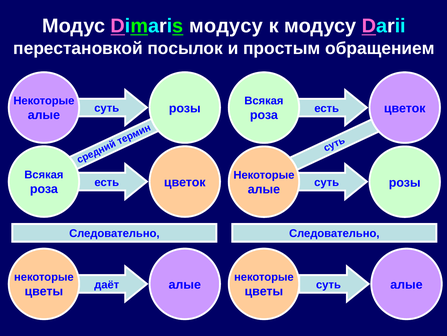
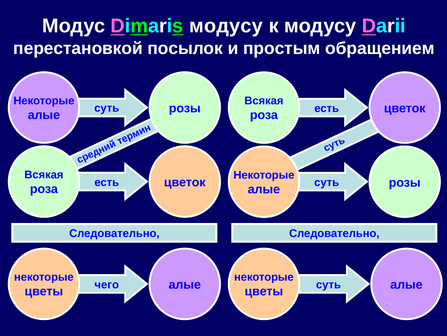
даёт: даёт -> чего
